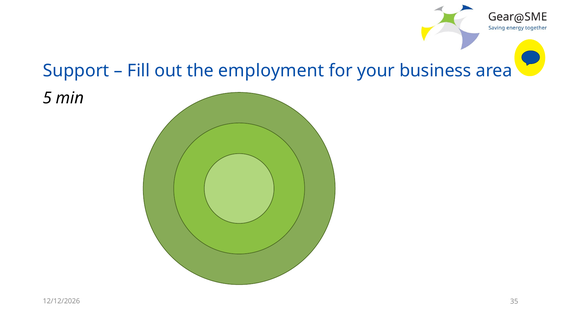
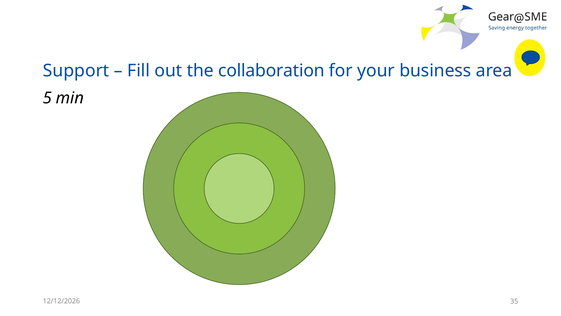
employment: employment -> collaboration
